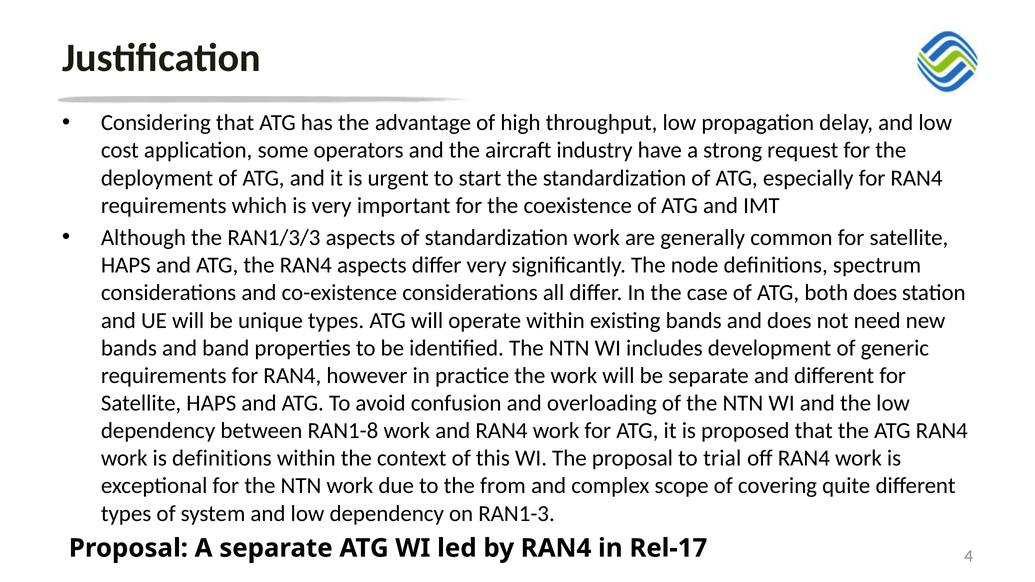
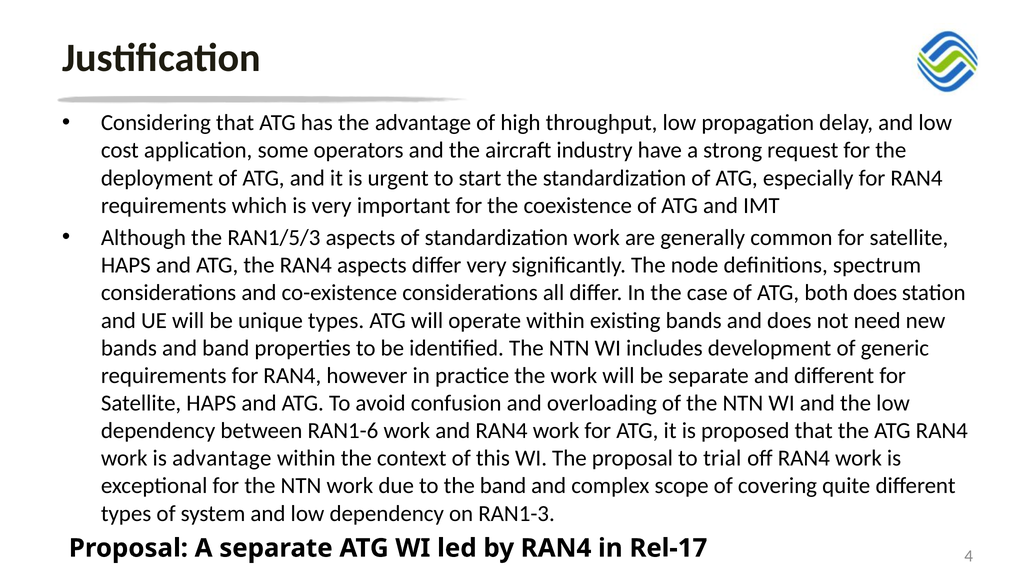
RAN1/3/3: RAN1/3/3 -> RAN1/5/3
RAN1-8: RAN1-8 -> RAN1-6
is definitions: definitions -> advantage
the from: from -> band
